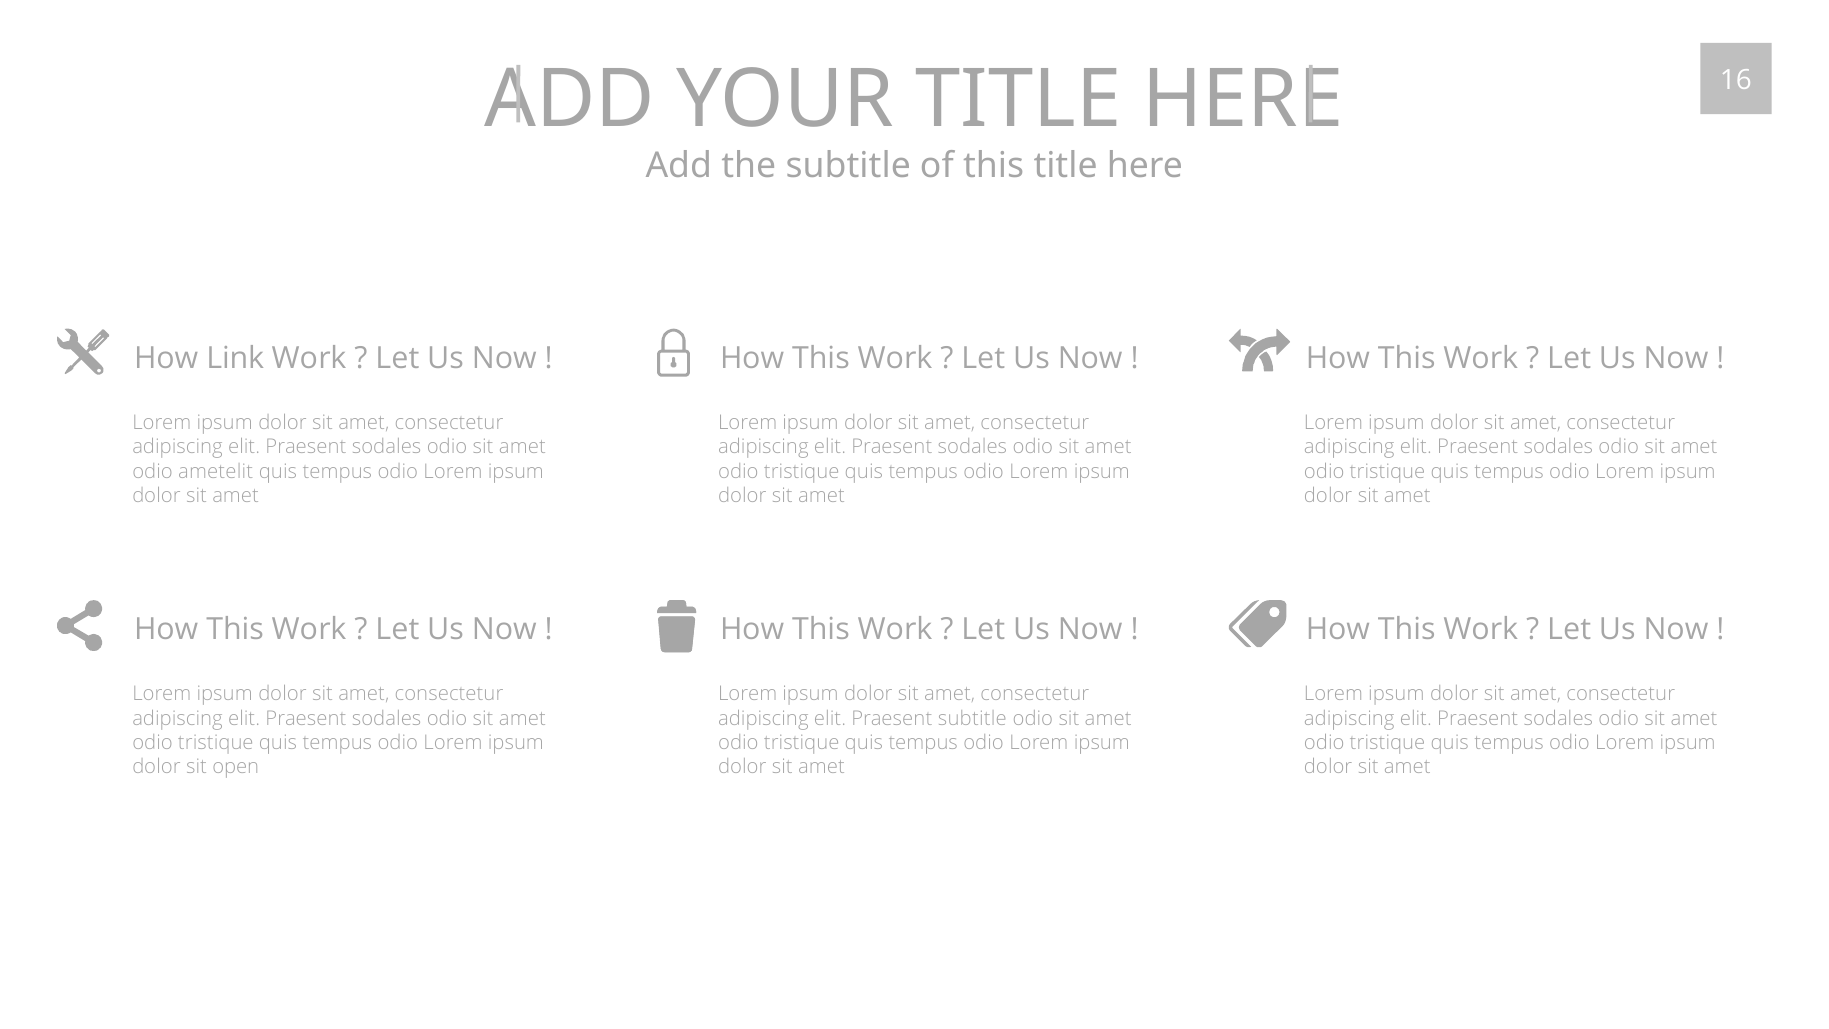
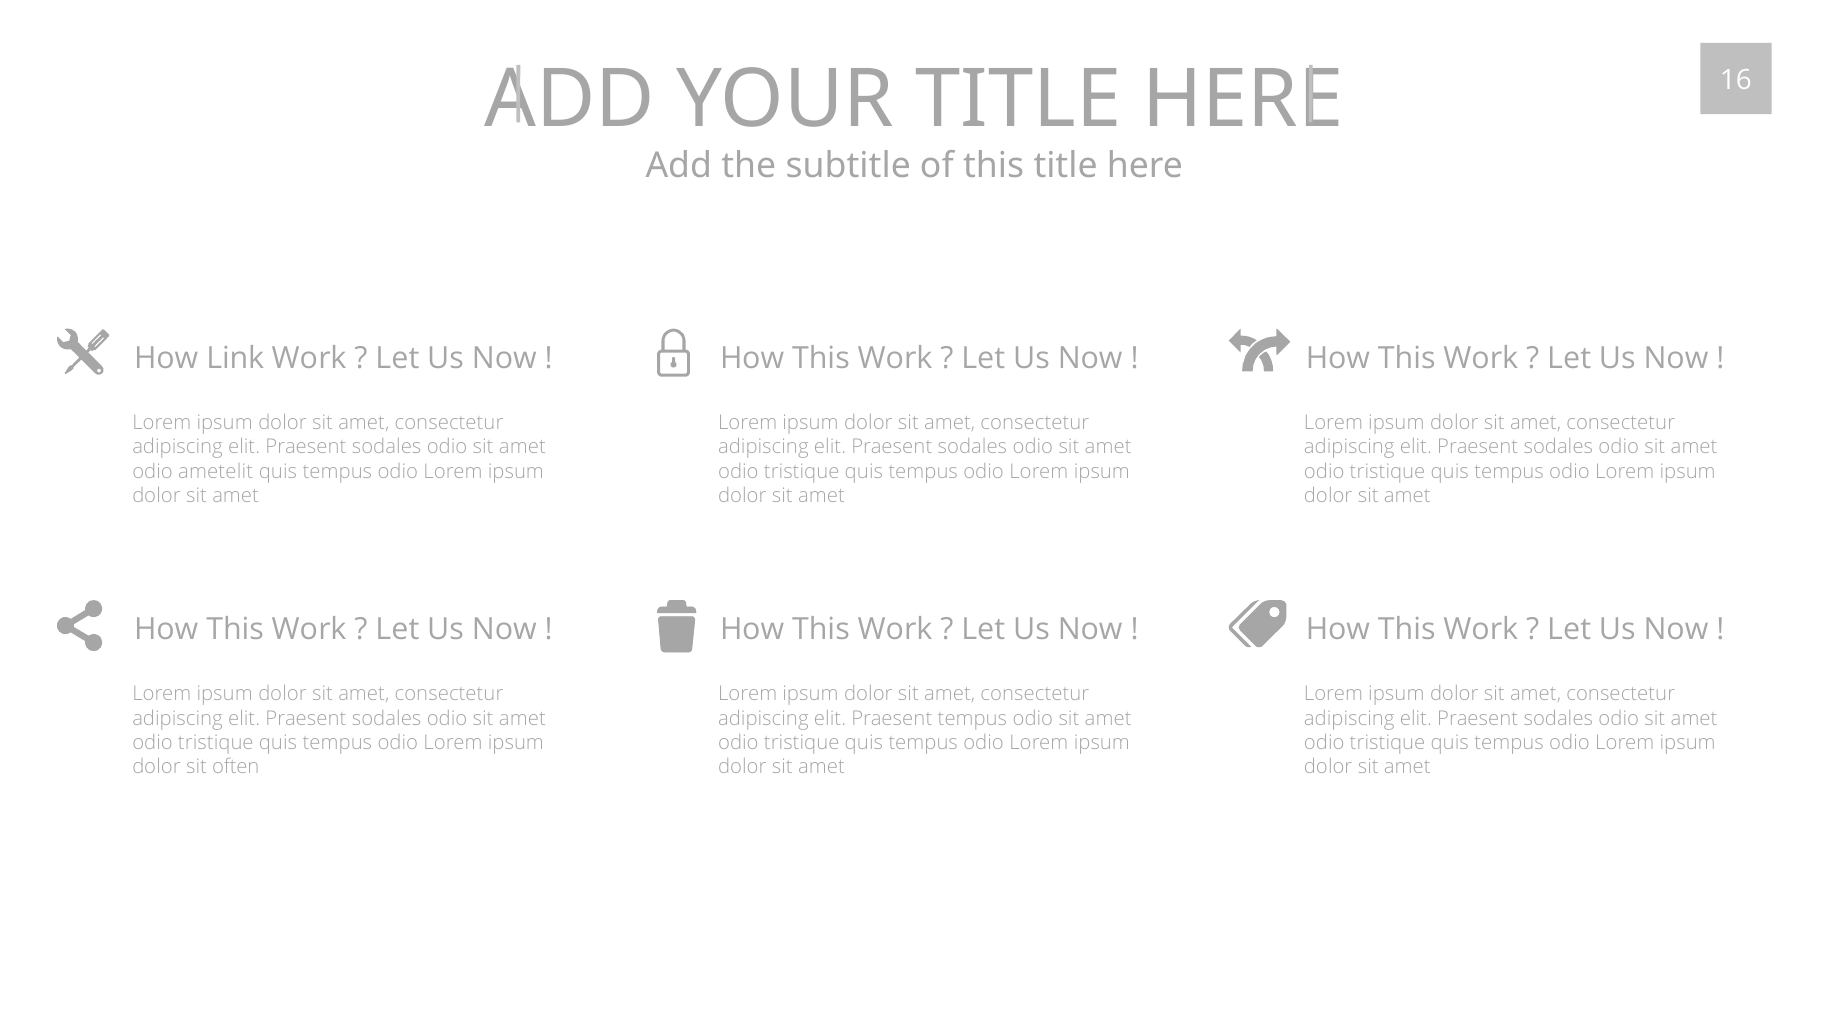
Praesent subtitle: subtitle -> tempus
open: open -> often
